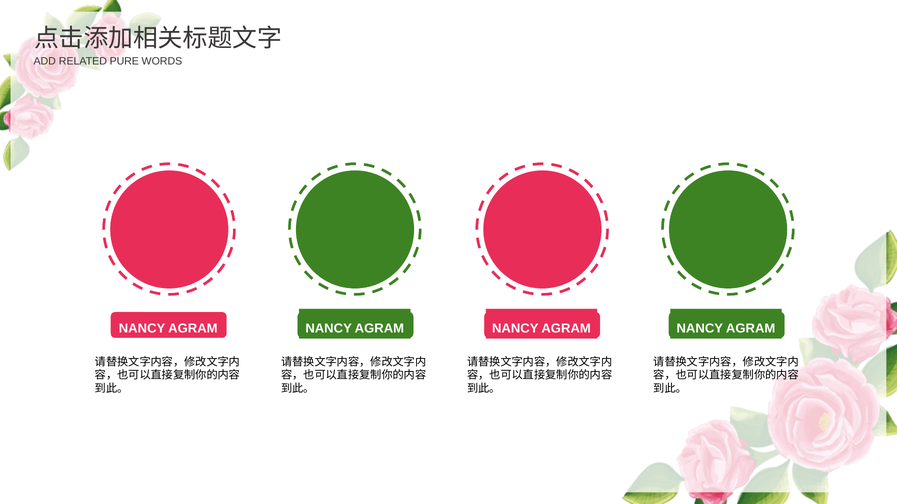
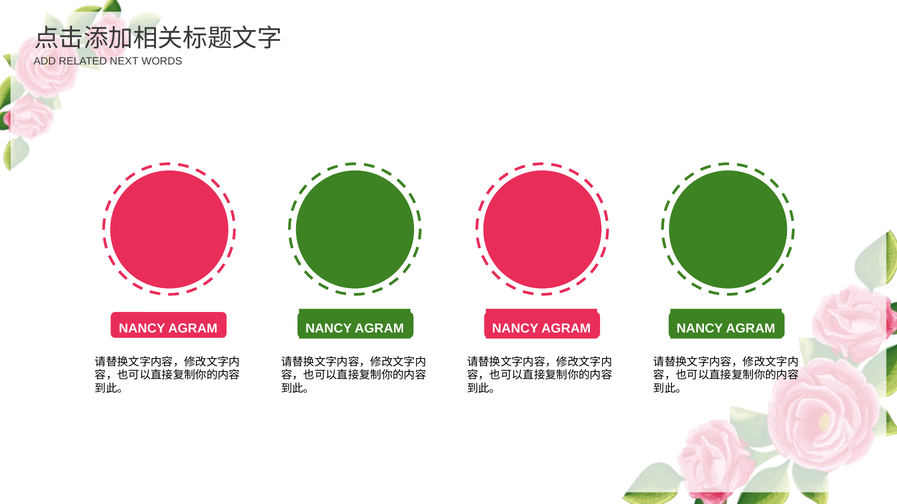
PURE: PURE -> NEXT
